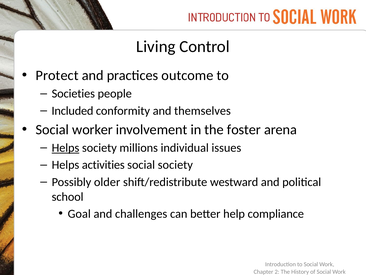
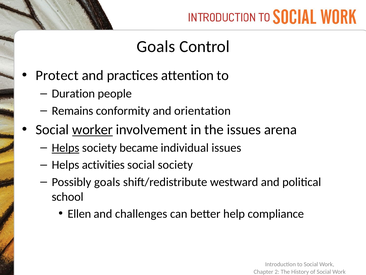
Living at (156, 47): Living -> Goals
outcome: outcome -> attention
Societies: Societies -> Duration
Included: Included -> Remains
themselves: themselves -> orientation
worker underline: none -> present
the foster: foster -> issues
millions: millions -> became
Possibly older: older -> goals
Goal: Goal -> Ellen
